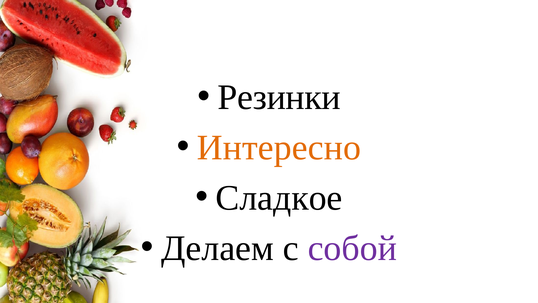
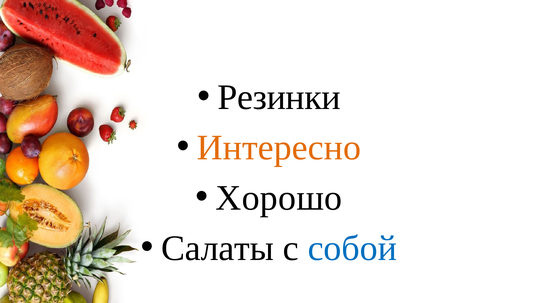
Сладкое: Сладкое -> Хорошо
Делаем: Делаем -> Салаты
собой colour: purple -> blue
